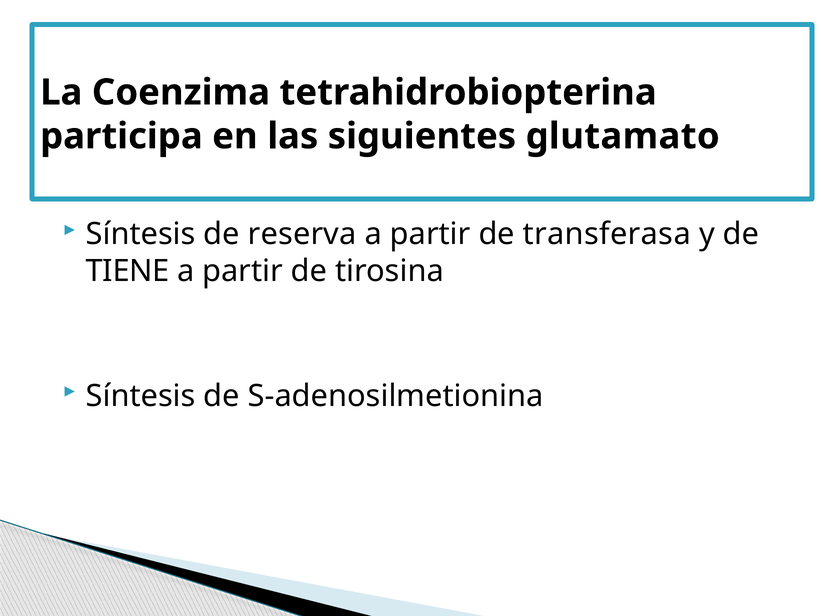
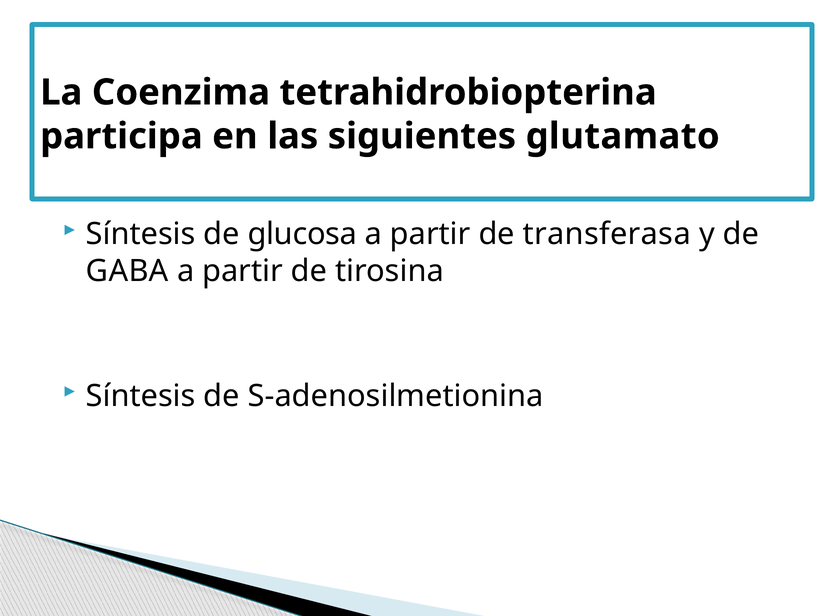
reserva: reserva -> glucosa
TIENE: TIENE -> GABA
